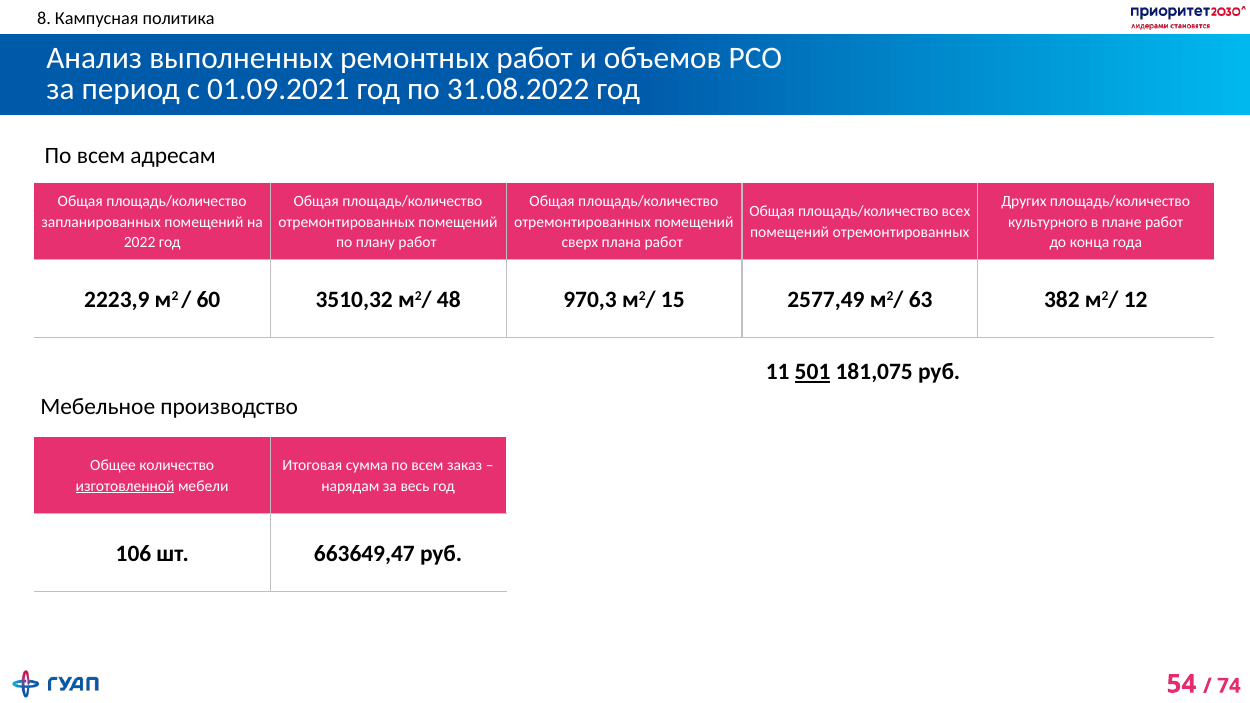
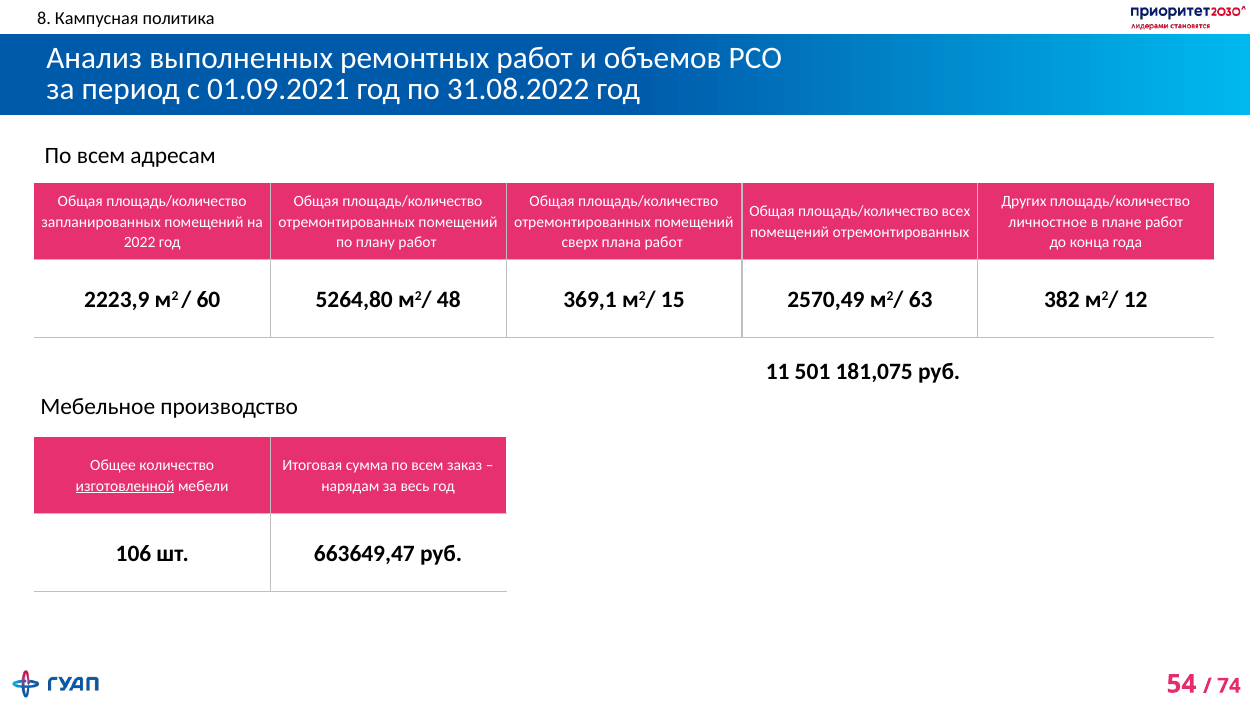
культурного: культурного -> личностное
3510,32: 3510,32 -> 5264,80
970,3: 970,3 -> 369,1
2577,49: 2577,49 -> 2570,49
501 underline: present -> none
